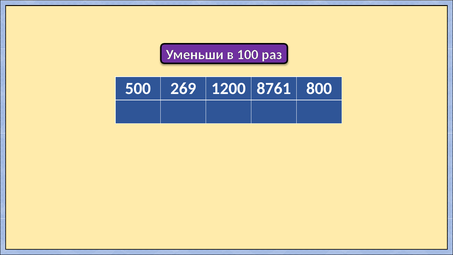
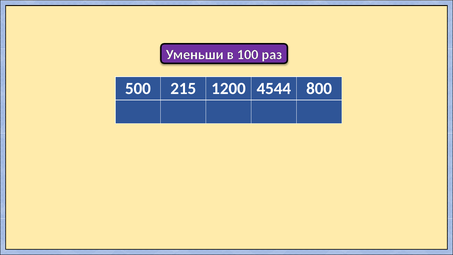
269: 269 -> 215
8761: 8761 -> 4544
